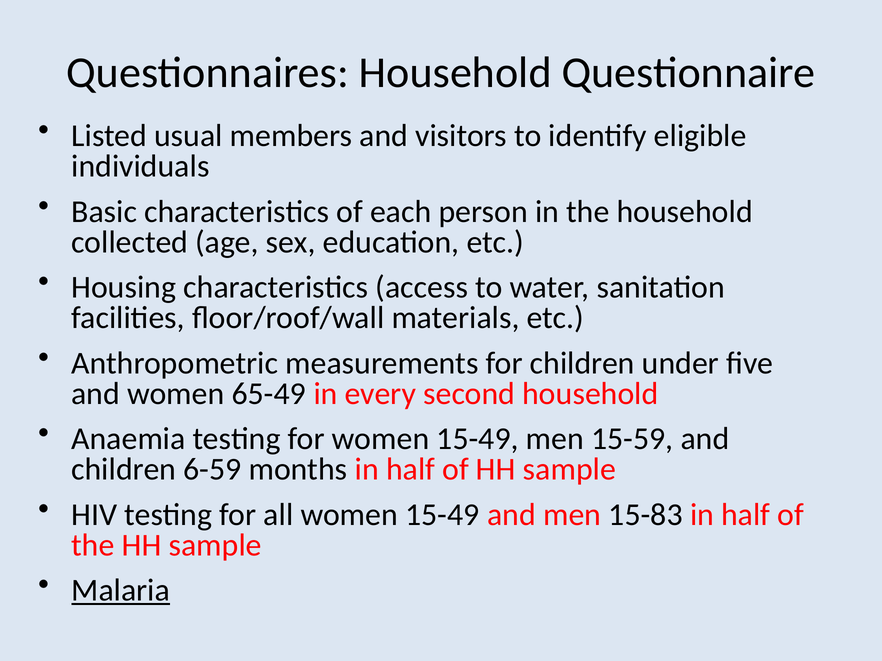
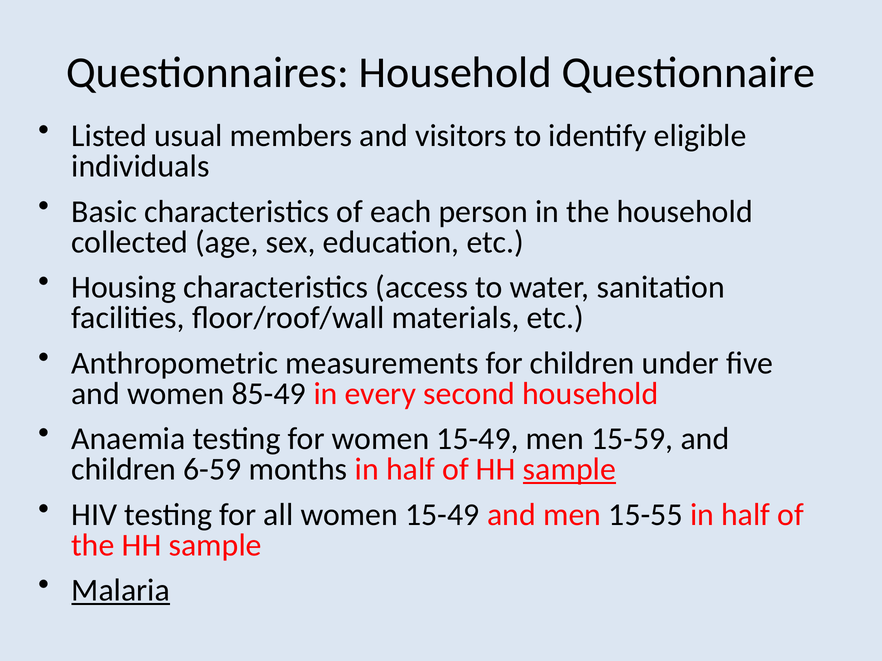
65-49: 65-49 -> 85-49
sample at (569, 470) underline: none -> present
15-83: 15-83 -> 15-55
